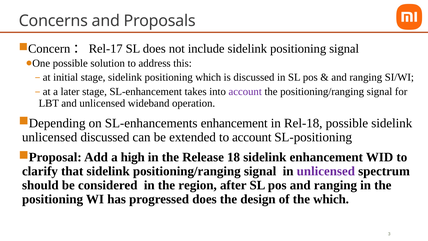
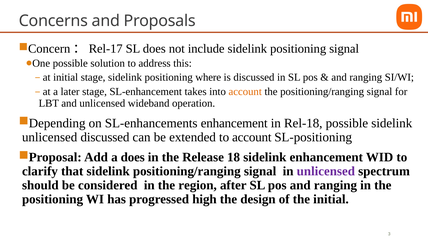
positioning which: which -> where
account at (245, 92) colour: purple -> orange
a high: high -> does
progressed does: does -> high
the which: which -> initial
